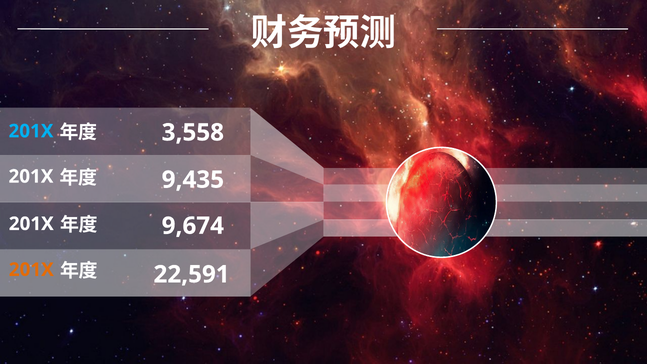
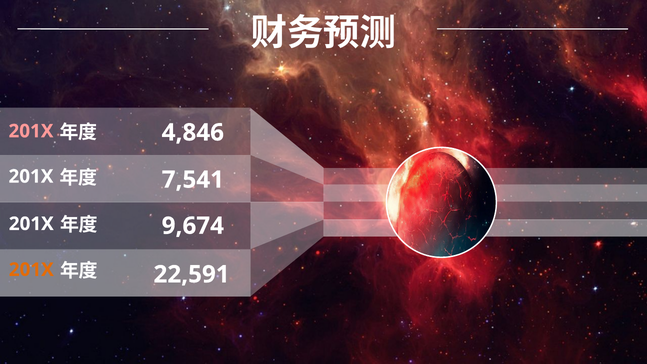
201X at (31, 131) colour: light blue -> pink
3,558: 3,558 -> 4,846
9,435: 9,435 -> 7,541
